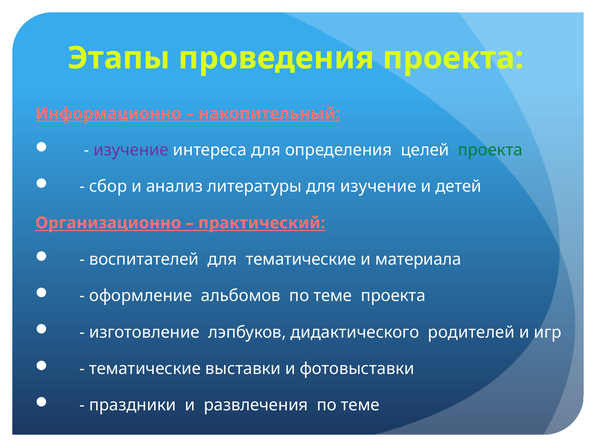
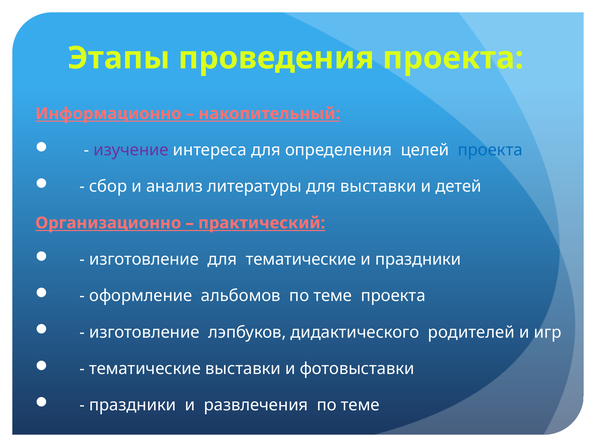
проекта at (490, 150) colour: green -> blue
для изучение: изучение -> выставки
воспитателей at (144, 259): воспитателей -> изготовление
и материала: материала -> праздники
